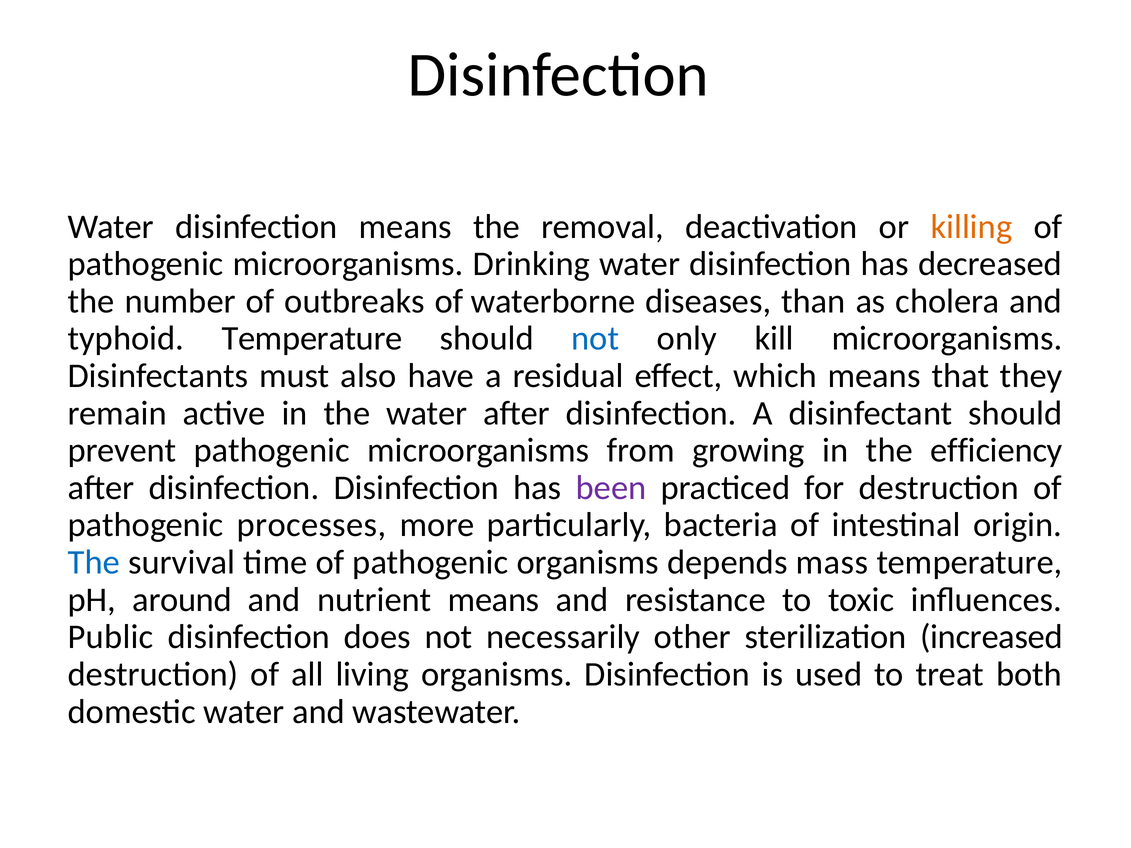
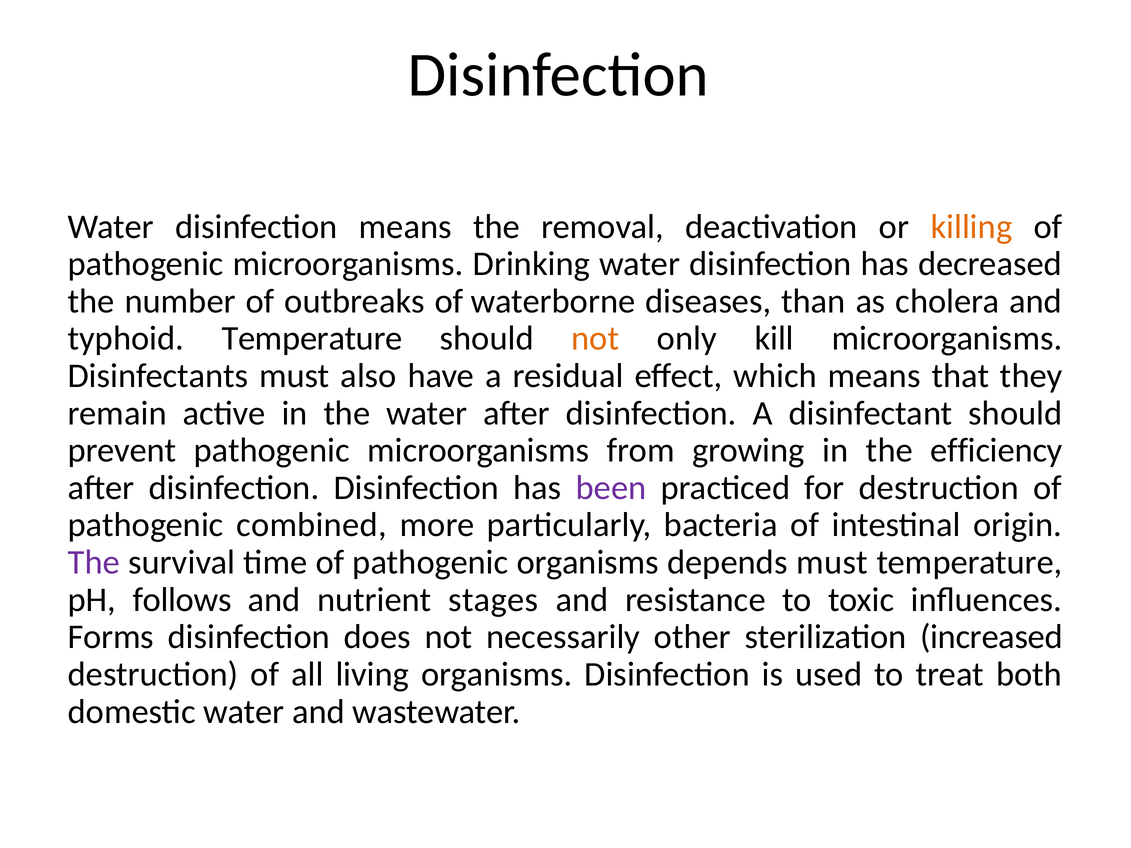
not at (595, 339) colour: blue -> orange
processes: processes -> combined
The at (94, 563) colour: blue -> purple
depends mass: mass -> must
around: around -> follows
nutrient means: means -> stages
Public: Public -> Forms
